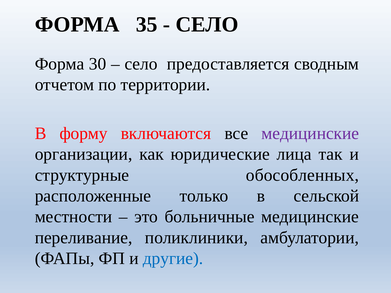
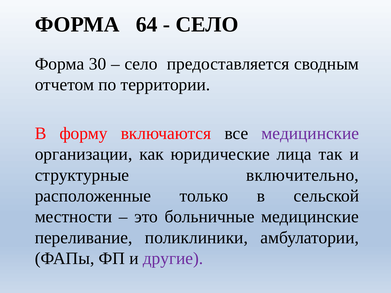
35: 35 -> 64
обособленных: обособленных -> включительно
другие colour: blue -> purple
